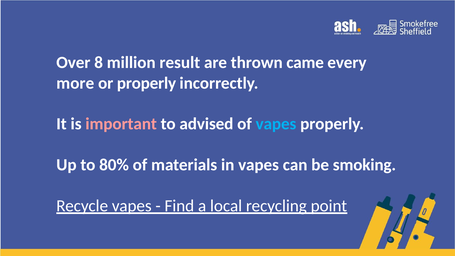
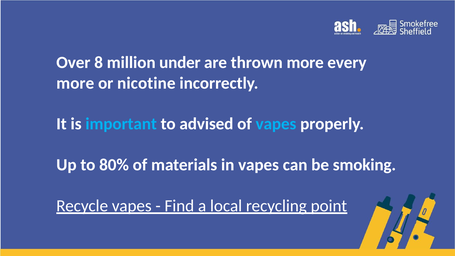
result: result -> under
thrown came: came -> more
or properly: properly -> nicotine
important colour: pink -> light blue
